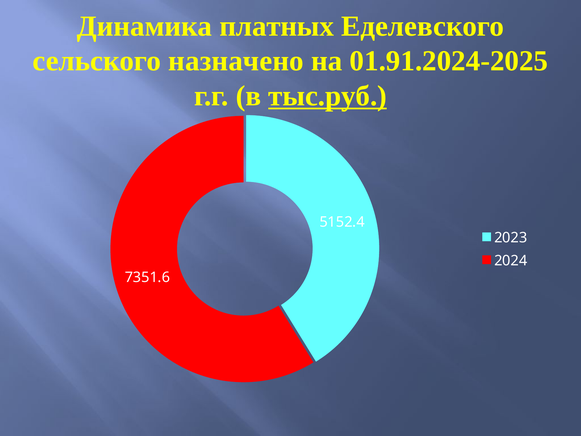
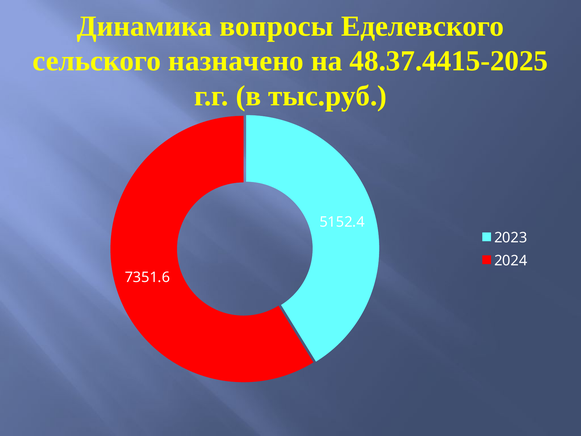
платных: платных -> вопросы
01.91.2024-2025: 01.91.2024-2025 -> 48.37.4415-2025
тыс.руб underline: present -> none
